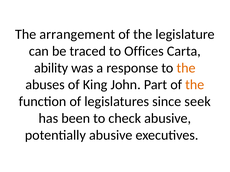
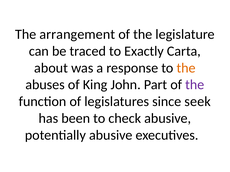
Offices: Offices -> Exactly
ability: ability -> about
the at (195, 85) colour: orange -> purple
